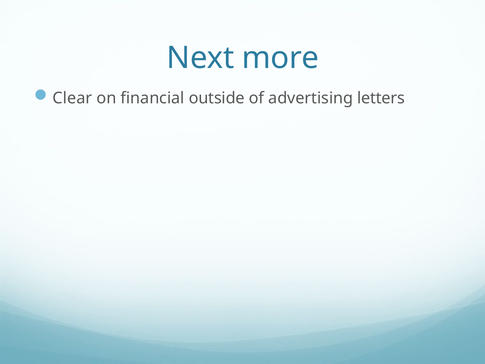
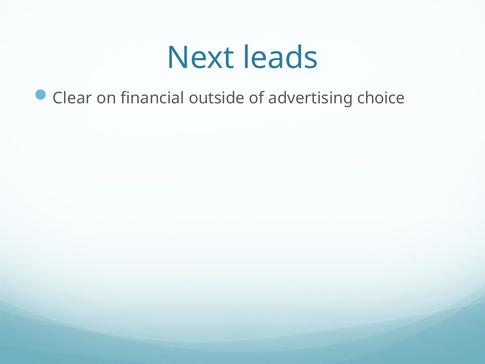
more: more -> leads
letters: letters -> choice
